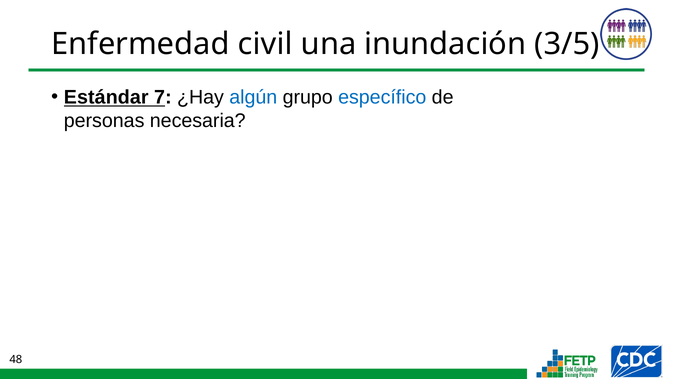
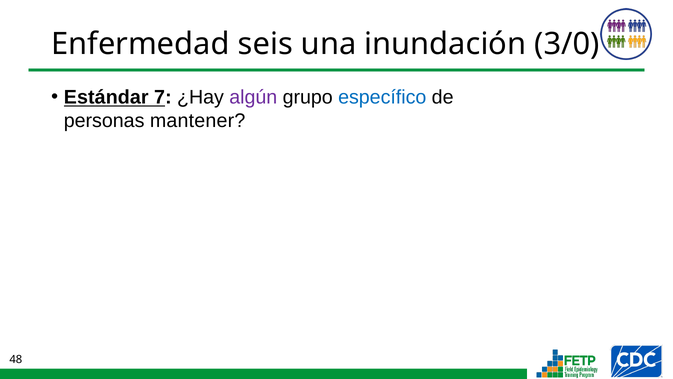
civil: civil -> seis
3/5: 3/5 -> 3/0
algún colour: blue -> purple
necesaria: necesaria -> mantener
